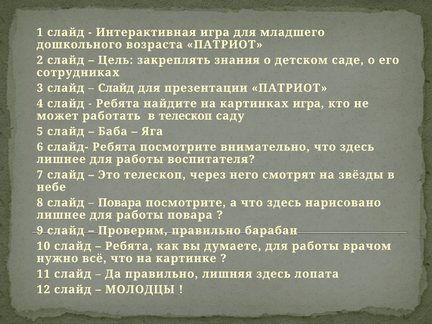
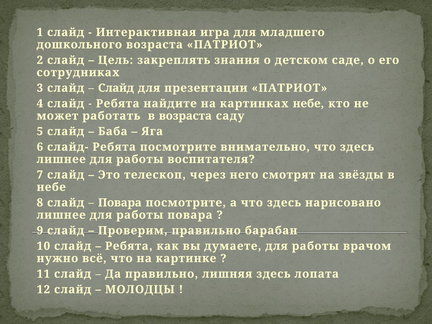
картинках игра: игра -> небе
в телескоп: телескоп -> возраста
